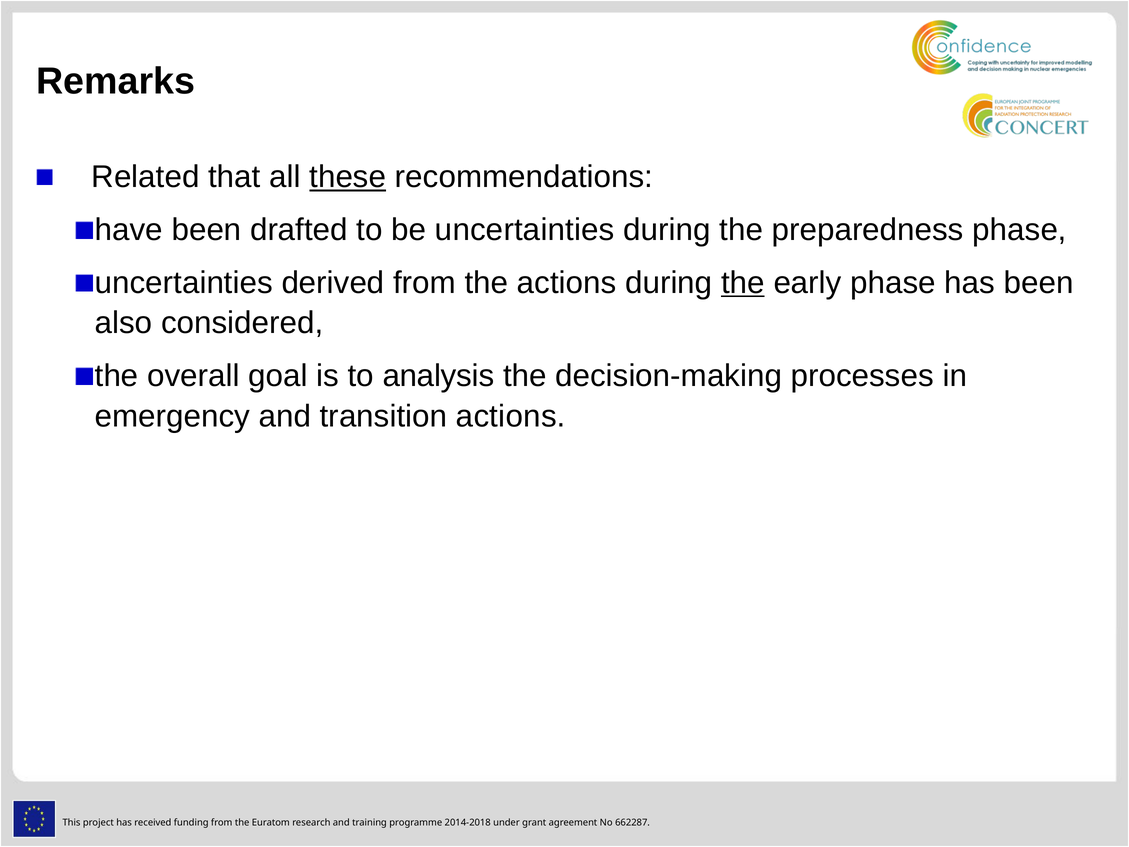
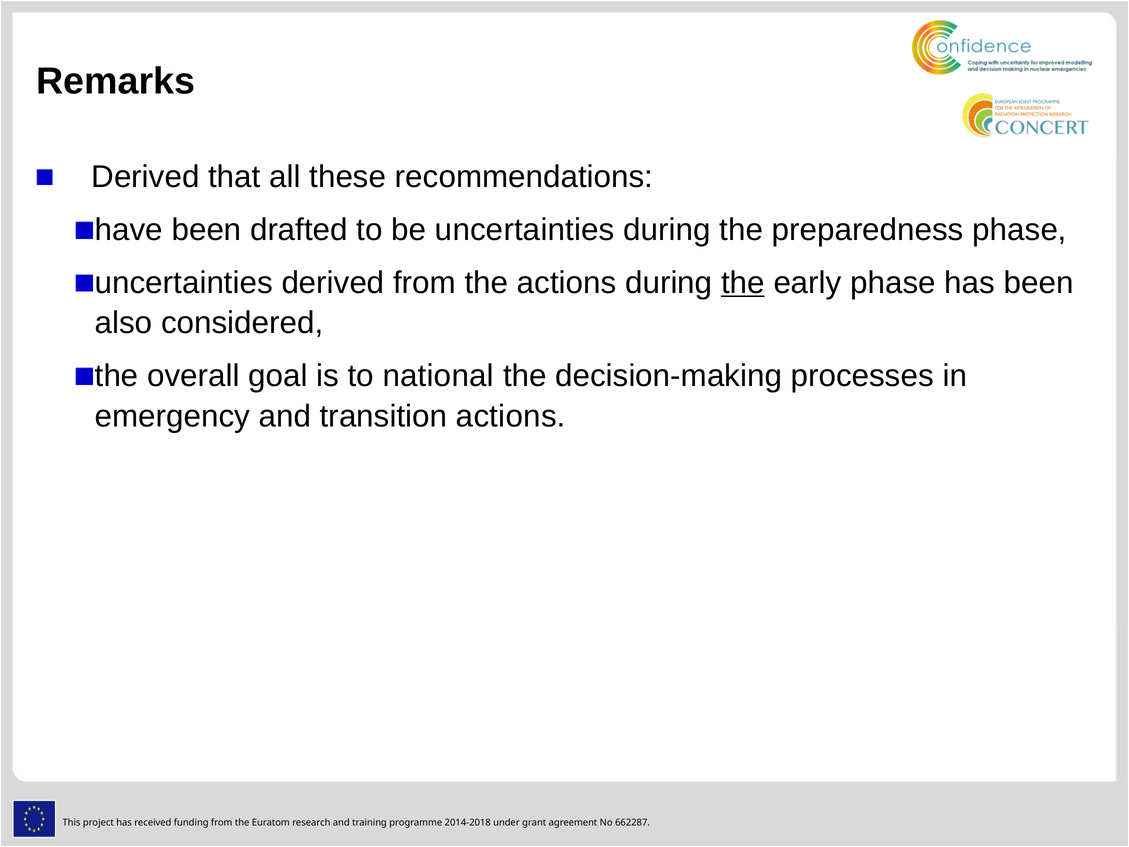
Related at (145, 177): Related -> Derived
these underline: present -> none
analysis: analysis -> national
